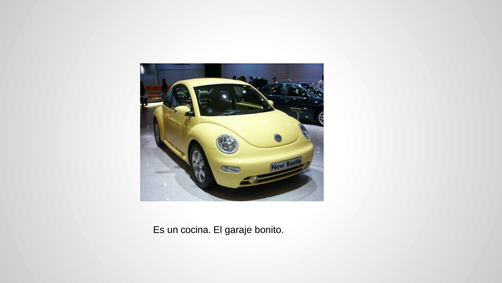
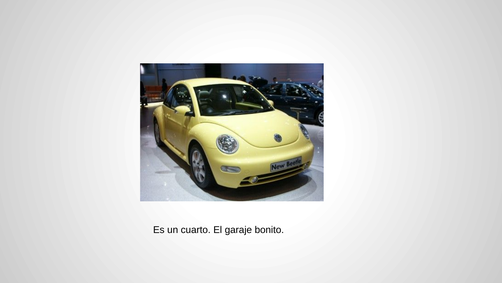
cocina: cocina -> cuarto
